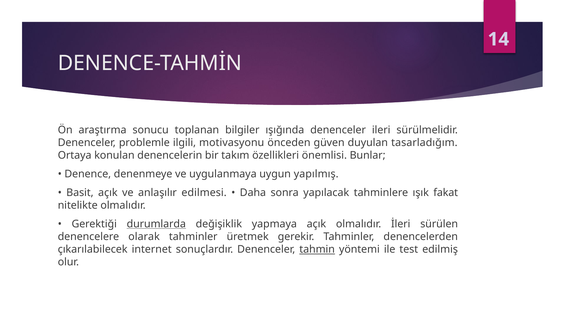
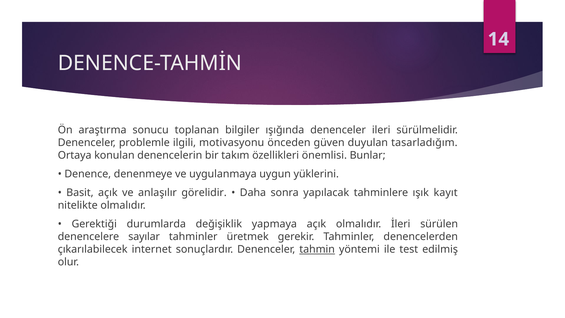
yapılmış: yapılmış -> yüklerini
edilmesi: edilmesi -> görelidir
fakat: fakat -> kayıt
durumlarda underline: present -> none
olarak: olarak -> sayılar
